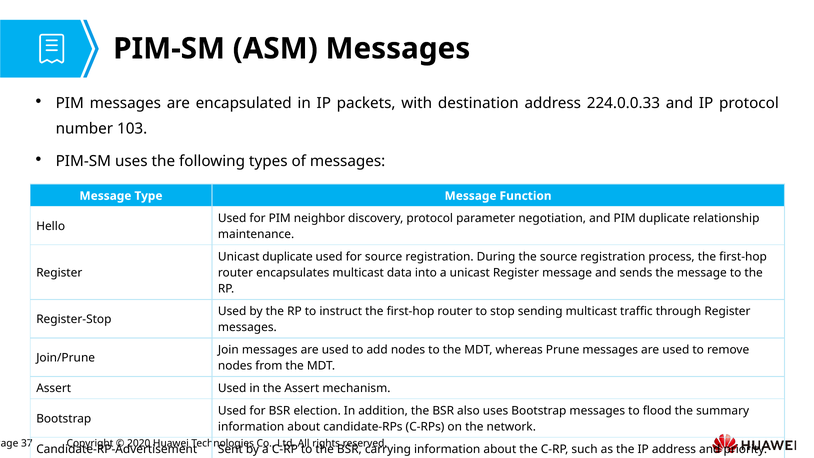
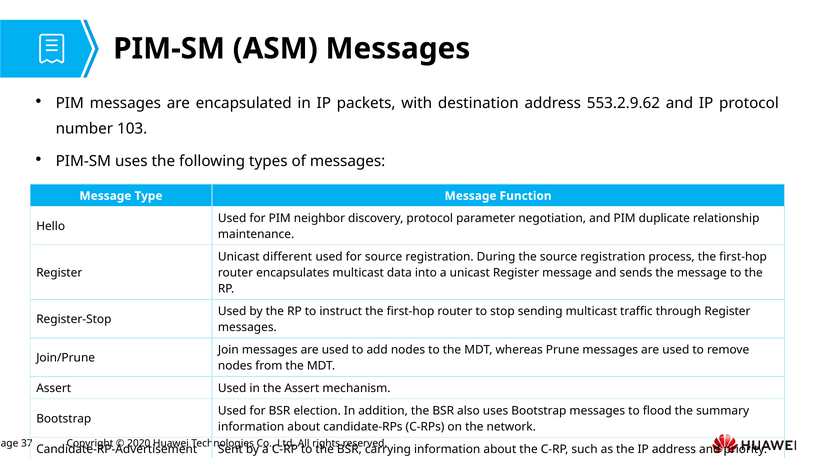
224.0.0.33: 224.0.0.33 -> 553.2.9.62
Unicast duplicate: duplicate -> different
